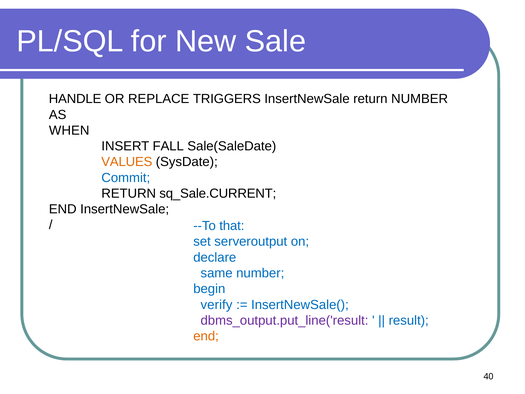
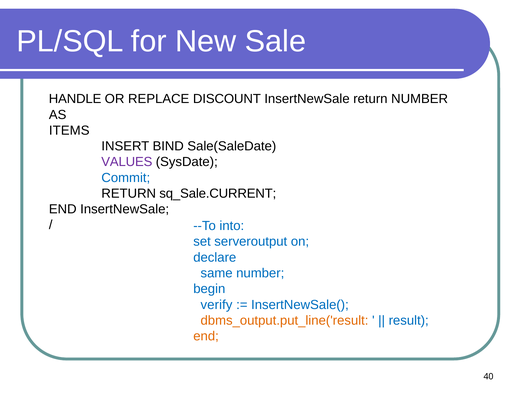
TRIGGERS: TRIGGERS -> DISCOUNT
WHEN: WHEN -> ITEMS
FALL: FALL -> BIND
VALUES colour: orange -> purple
that: that -> into
dbms_output.put_line('result colour: purple -> orange
